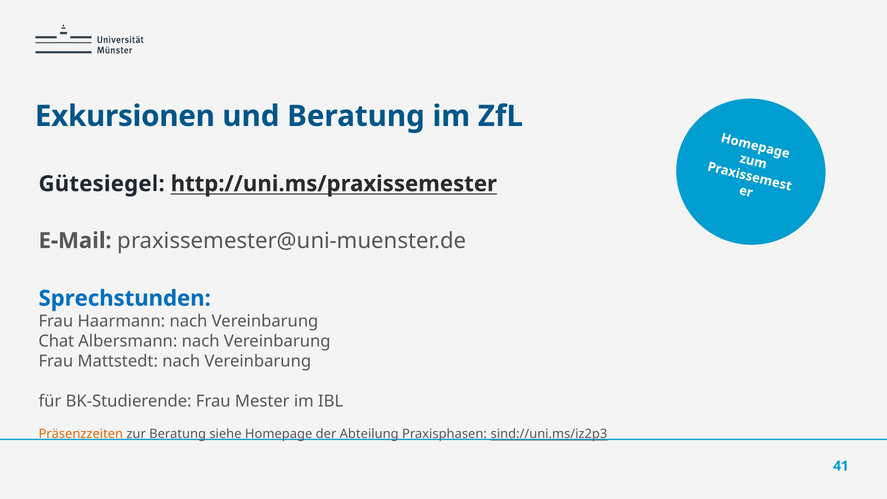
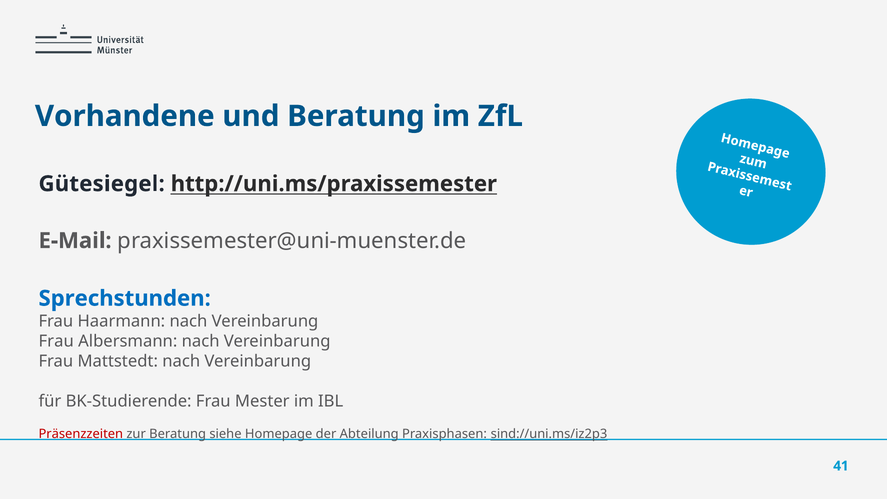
Exkursionen: Exkursionen -> Vorhandene
Chat at (56, 341): Chat -> Frau
Präsenzzeiten colour: orange -> red
